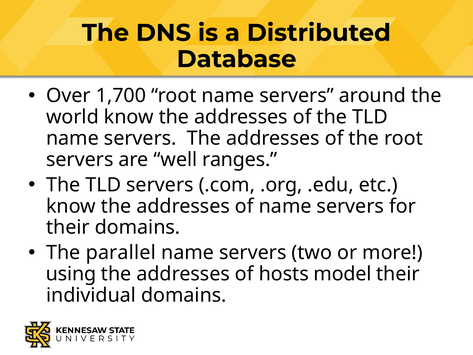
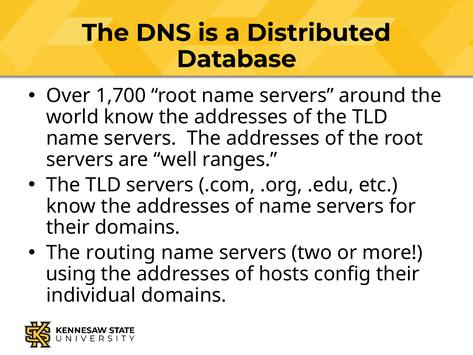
parallel: parallel -> routing
model: model -> config
